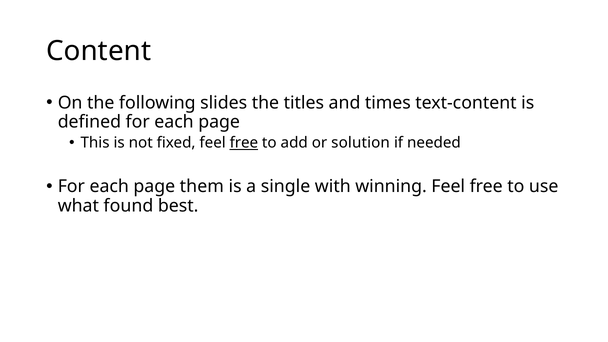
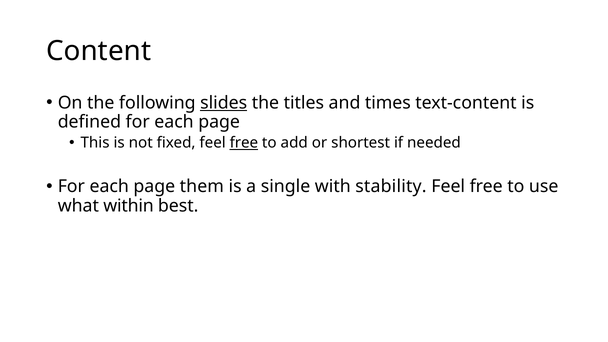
slides underline: none -> present
solution: solution -> shortest
winning: winning -> stability
found: found -> within
